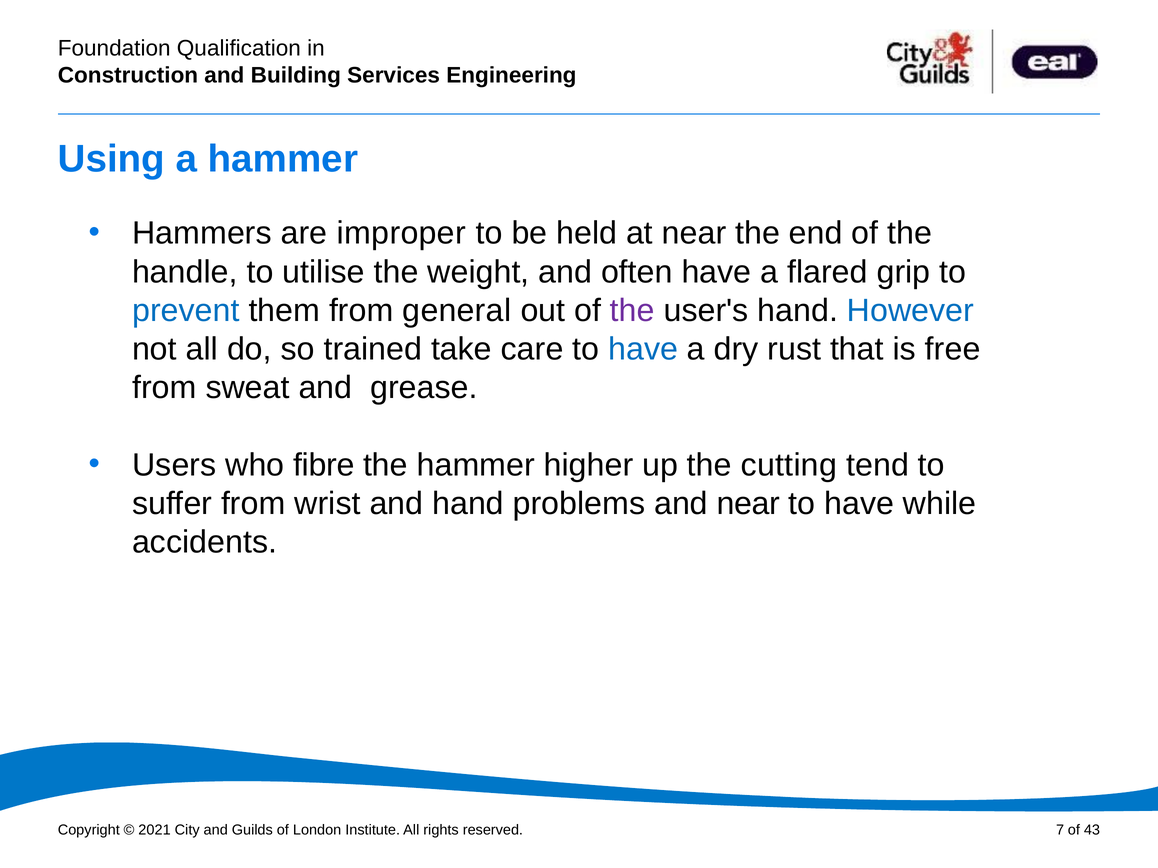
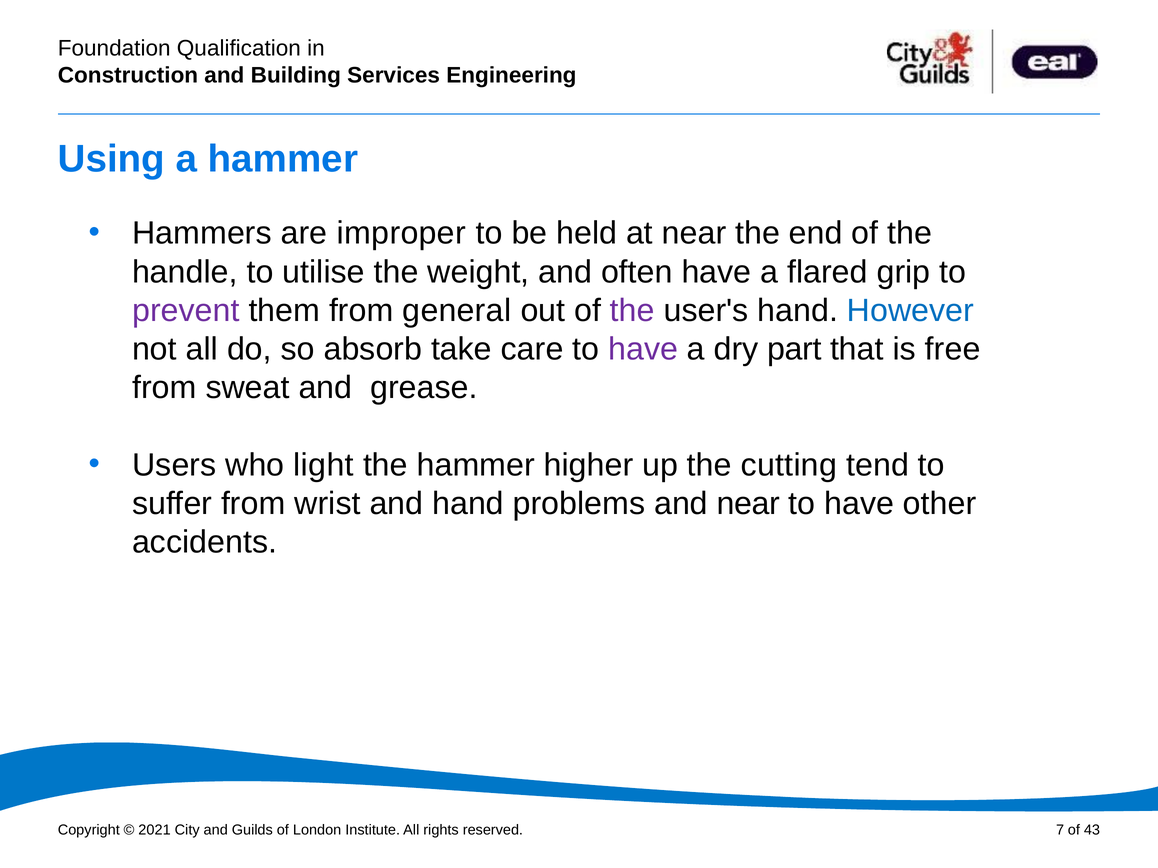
prevent colour: blue -> purple
trained: trained -> absorb
have at (643, 349) colour: blue -> purple
rust: rust -> part
fibre: fibre -> light
while: while -> other
